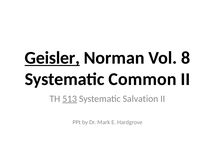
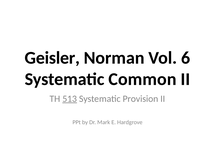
Geisler underline: present -> none
8: 8 -> 6
Salvation: Salvation -> Provision
